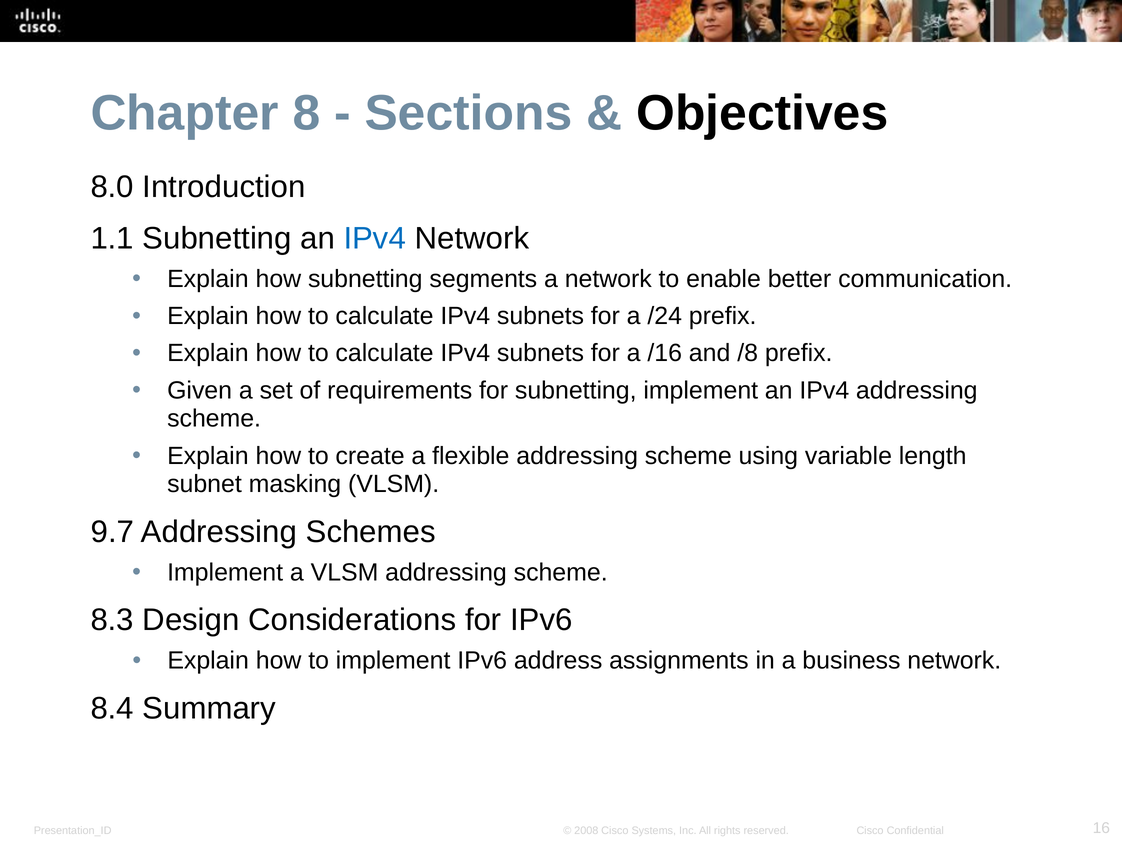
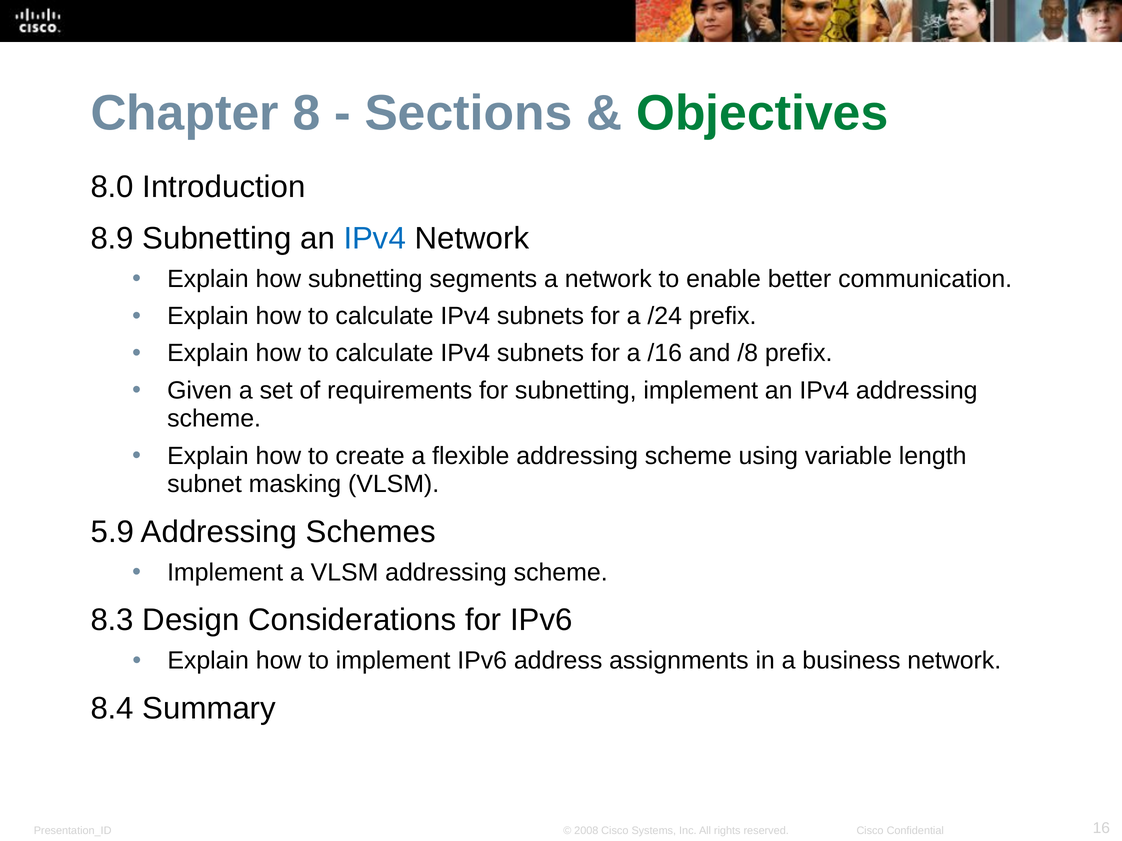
Objectives colour: black -> green
1.1: 1.1 -> 8.9
9.7: 9.7 -> 5.9
